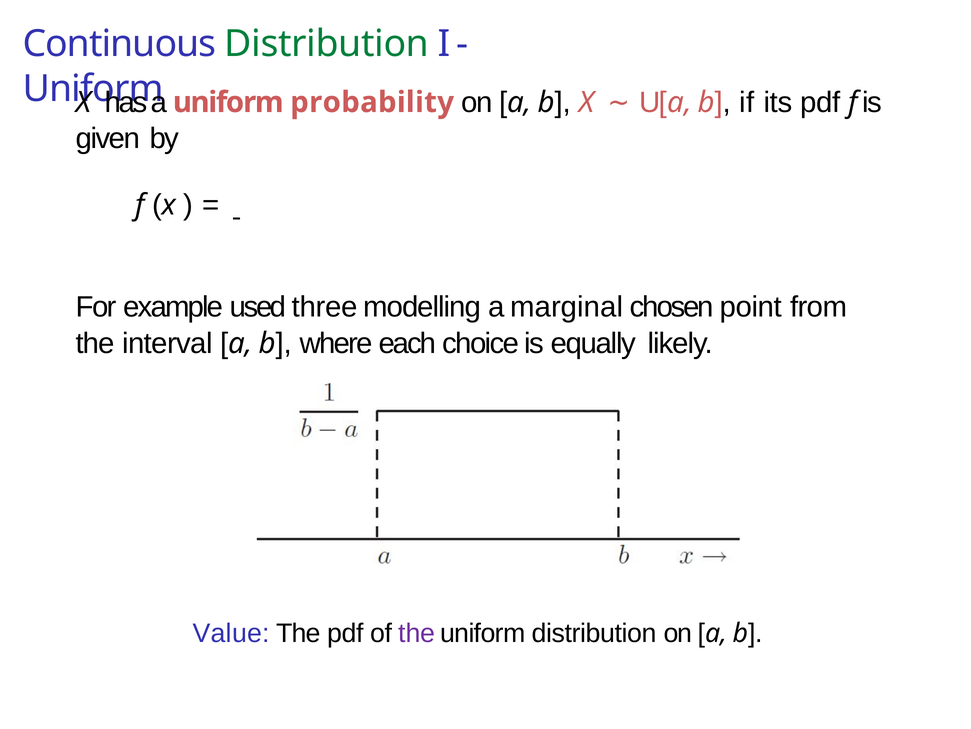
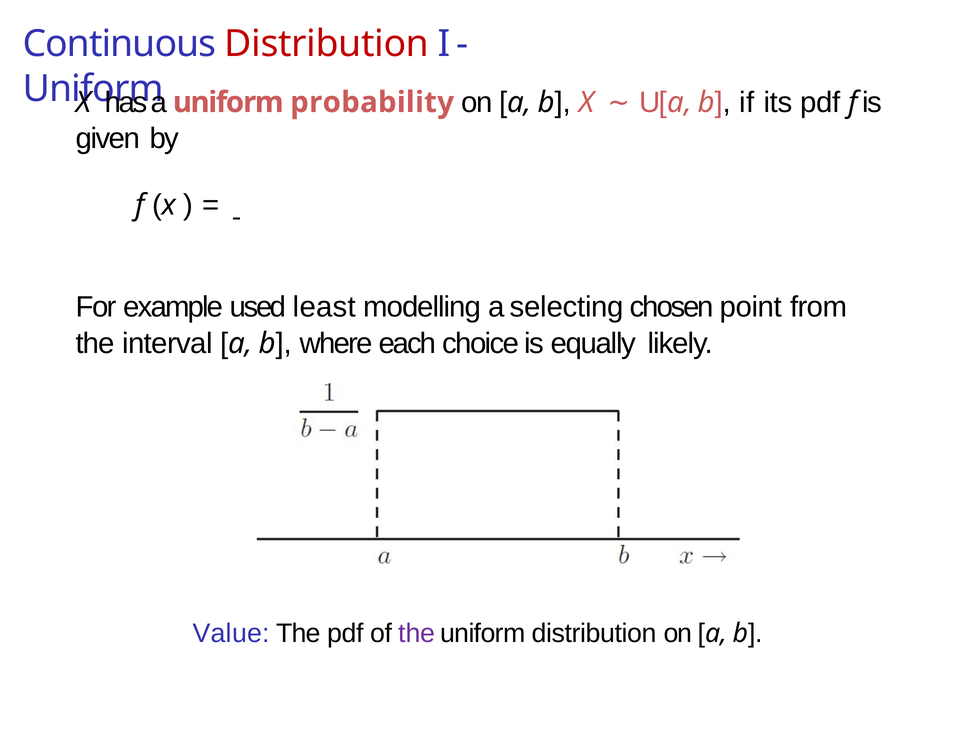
Distribution at (327, 44) colour: green -> red
three: three -> least
marginal: marginal -> selecting
